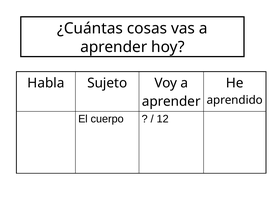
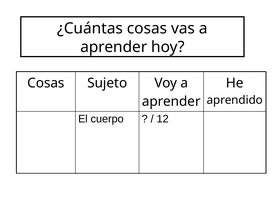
Habla at (46, 83): Habla -> Cosas
